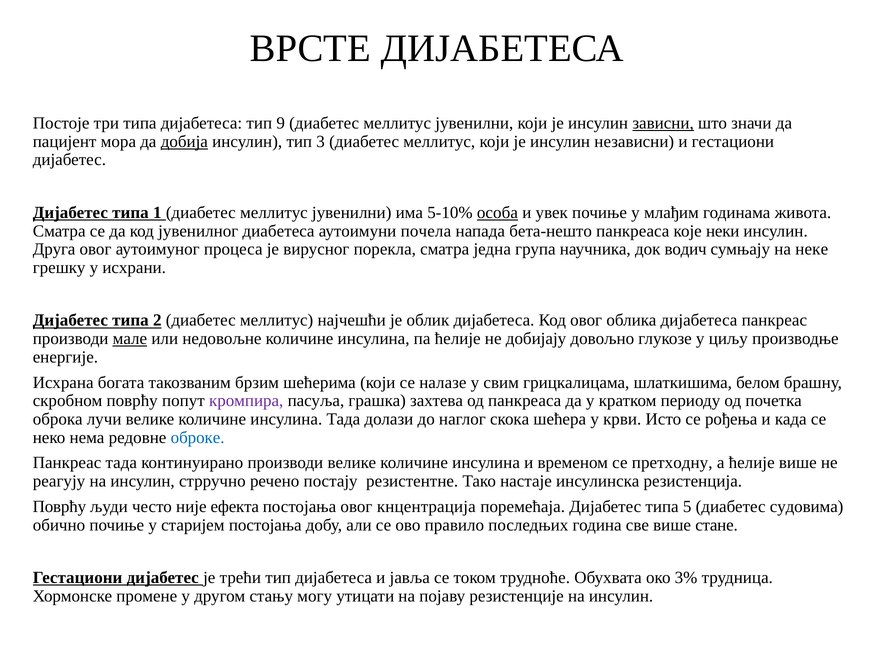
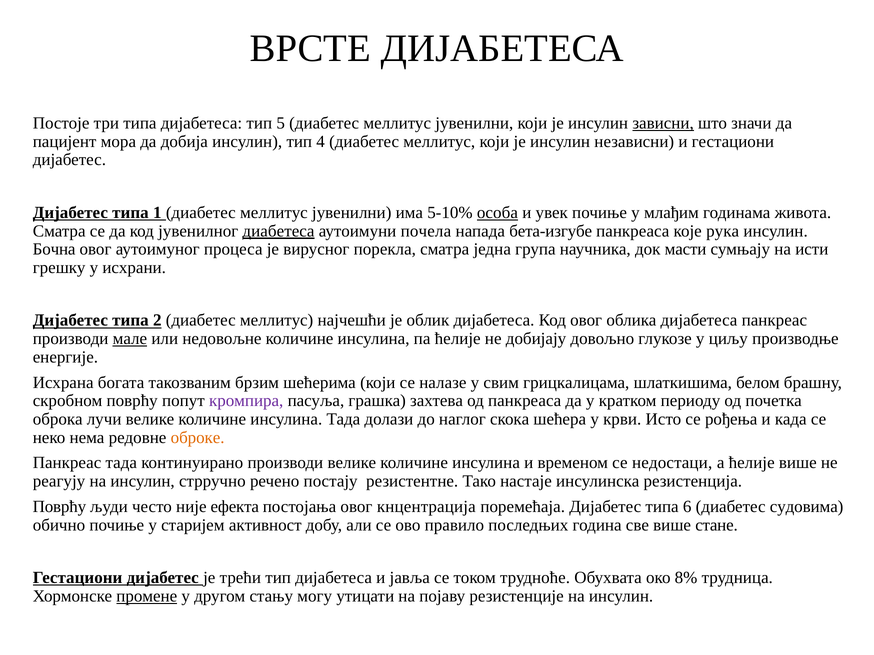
9: 9 -> 5
добија underline: present -> none
3: 3 -> 4
диабетеса underline: none -> present
бета-нешто: бета-нешто -> бета-изгубе
неки: неки -> рука
Друга: Друга -> Бочна
водич: водич -> масти
неке: неке -> исти
оброке colour: blue -> orange
претходну: претходну -> недостаци
5: 5 -> 6
старијем постојања: постојања -> активност
3%: 3% -> 8%
промене underline: none -> present
